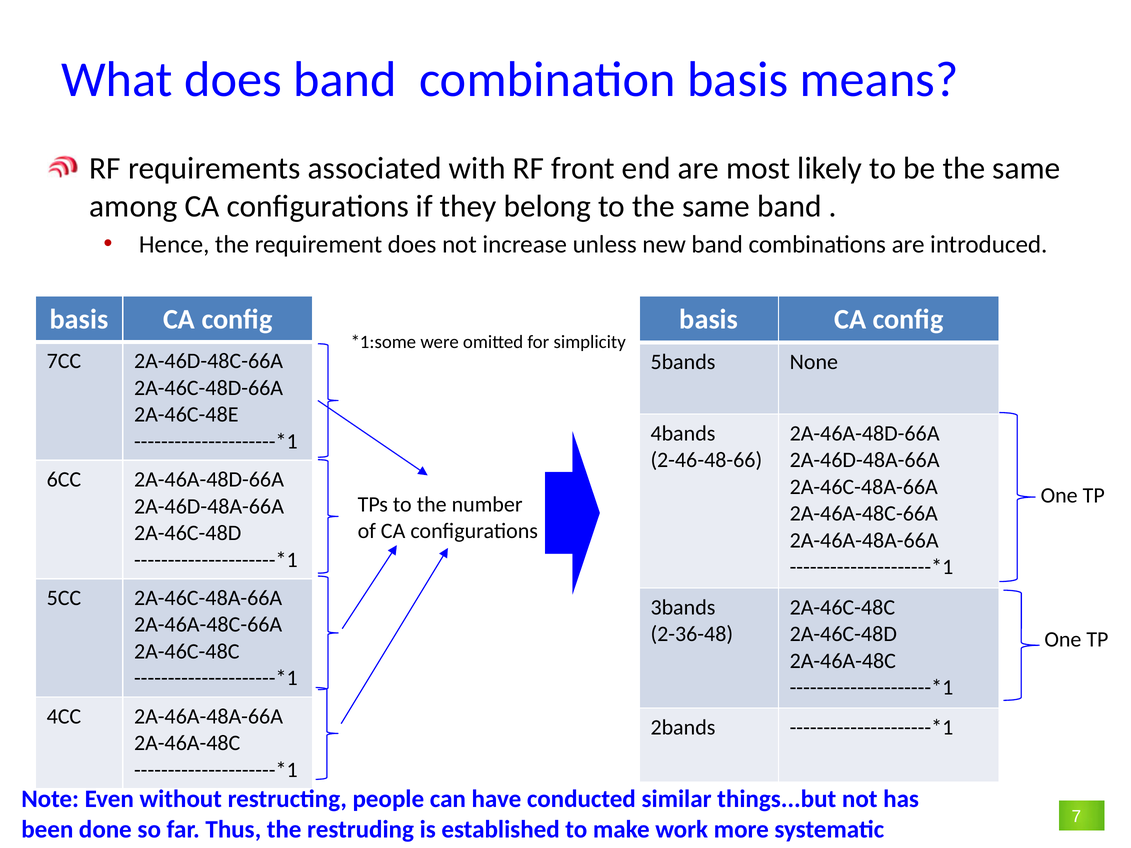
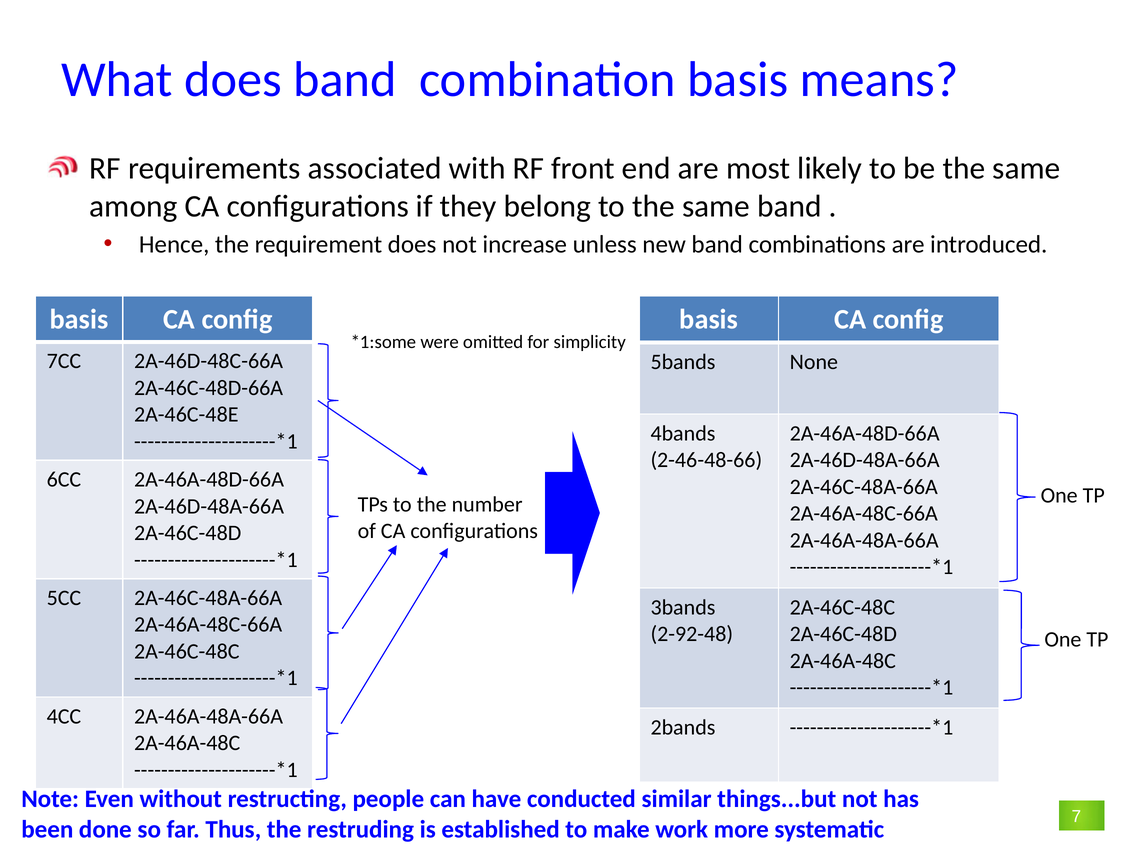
2-36-48: 2-36-48 -> 2-92-48
